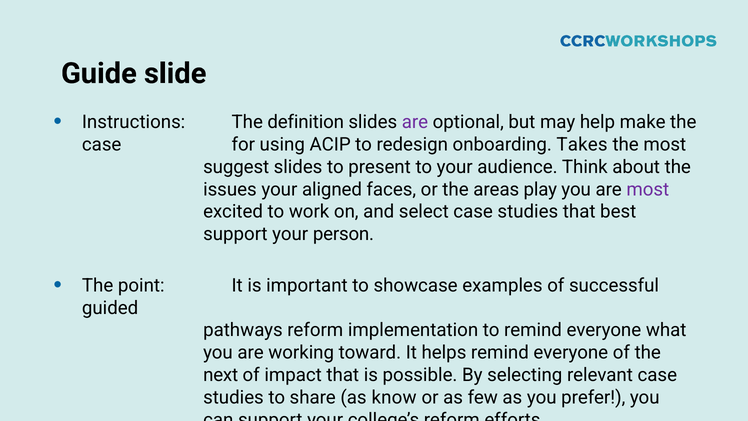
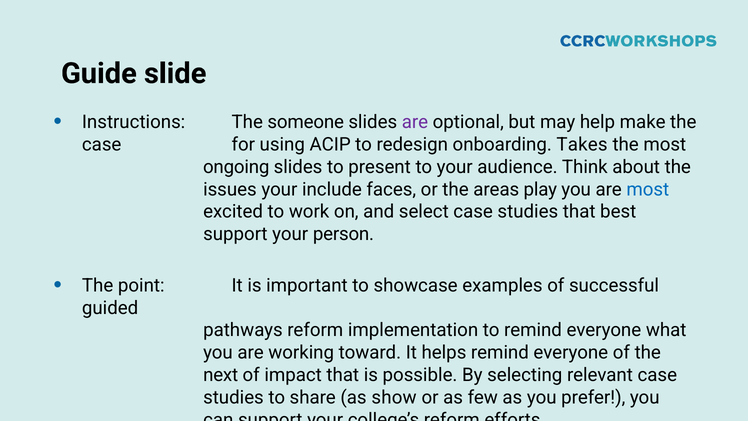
definition: definition -> someone
suggest: suggest -> ongoing
aligned: aligned -> include
most at (648, 189) colour: purple -> blue
know: know -> show
